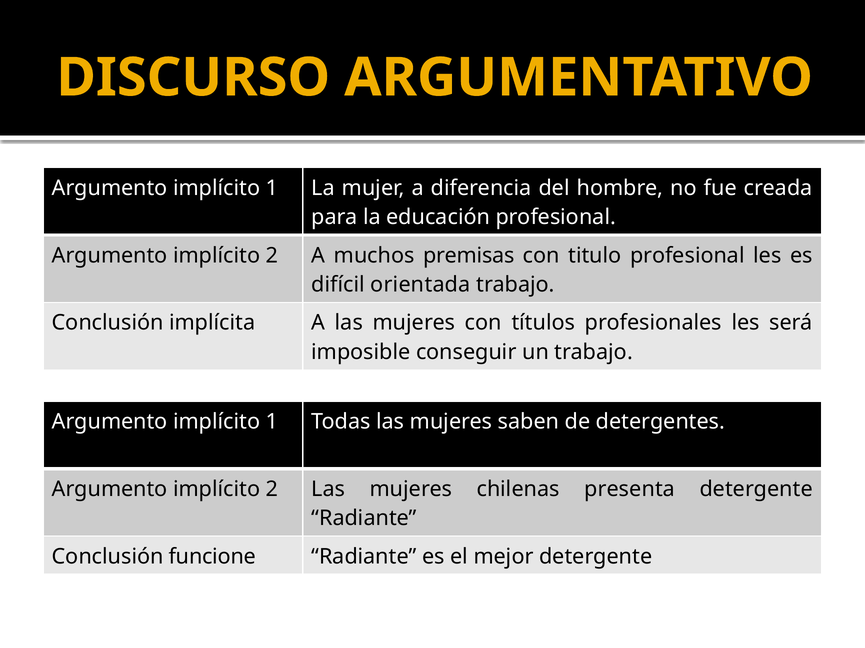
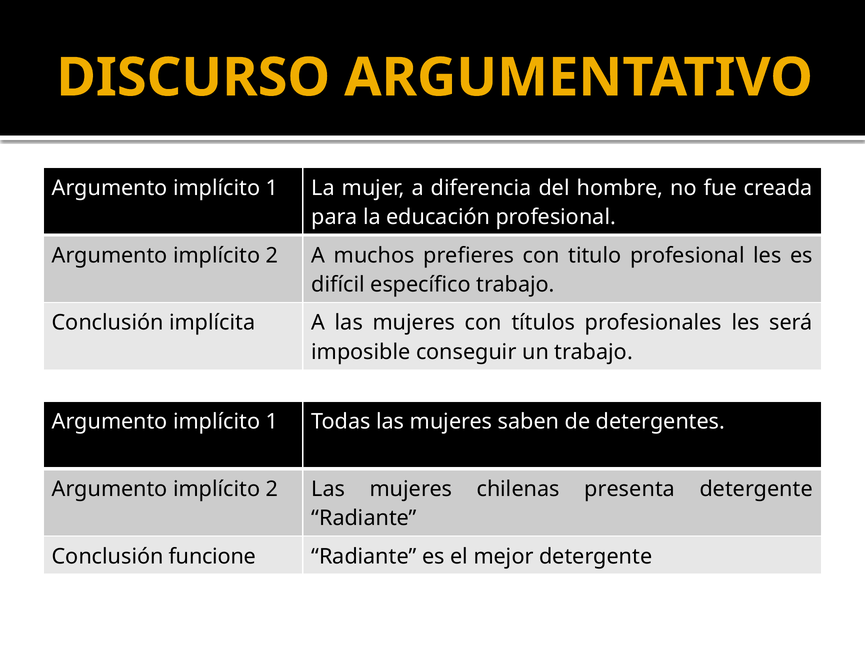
premisas: premisas -> prefieres
orientada: orientada -> específico
